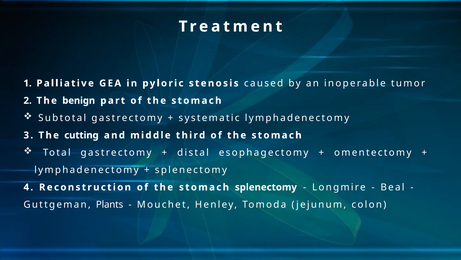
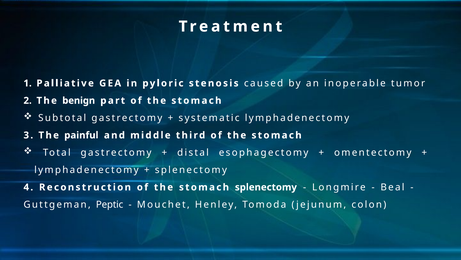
cutting: cutting -> painful
Plants: Plants -> Peptic
